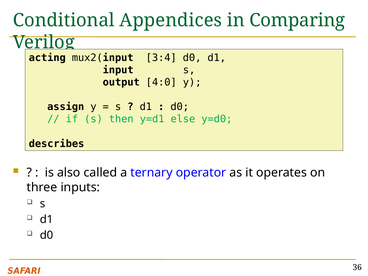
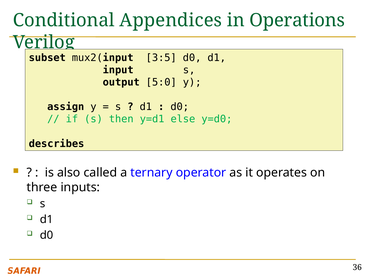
Comparing: Comparing -> Operations
acting: acting -> subset
3:4: 3:4 -> 3:5
4:0: 4:0 -> 5:0
